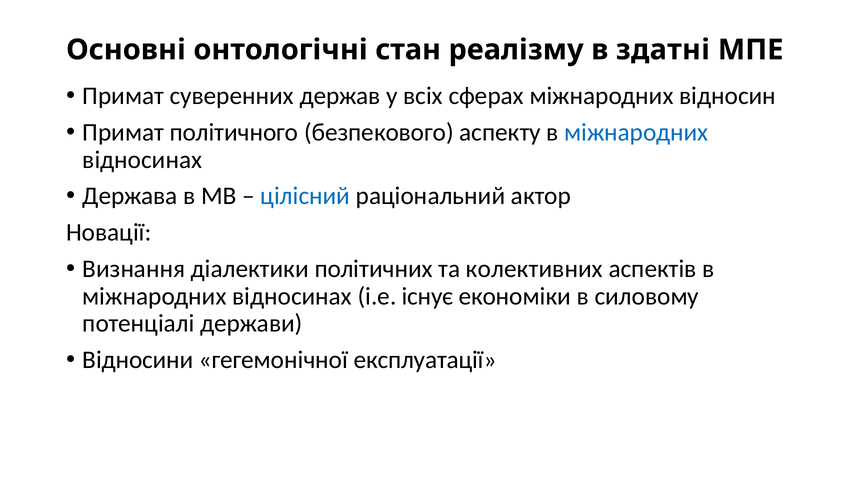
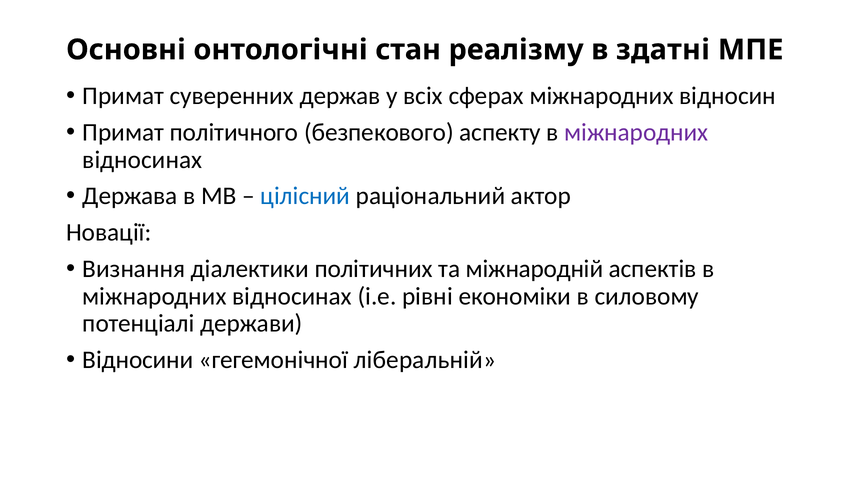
міжнародних at (636, 132) colour: blue -> purple
колективних: колективних -> міжнародній
існує: існує -> рівні
експлуатації: експлуатації -> ліберальній
